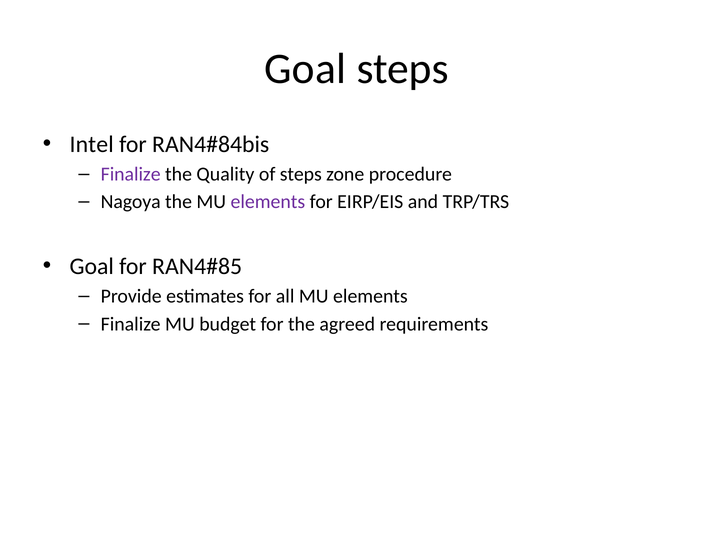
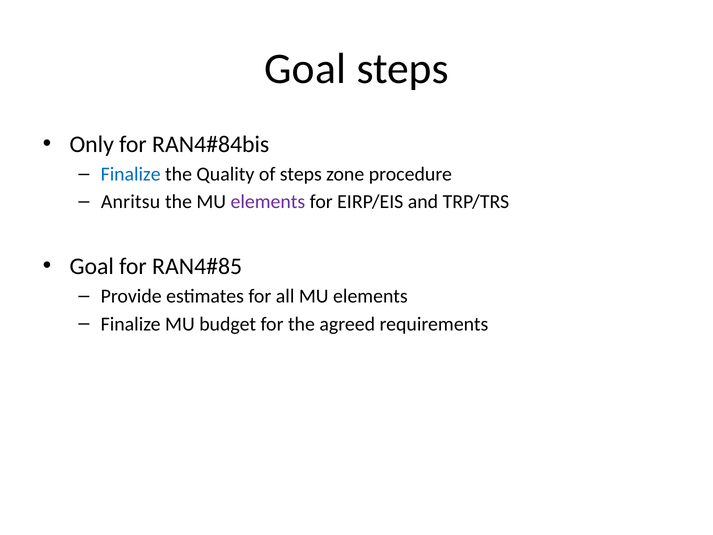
Intel: Intel -> Only
Finalize at (131, 174) colour: purple -> blue
Nagoya: Nagoya -> Anritsu
